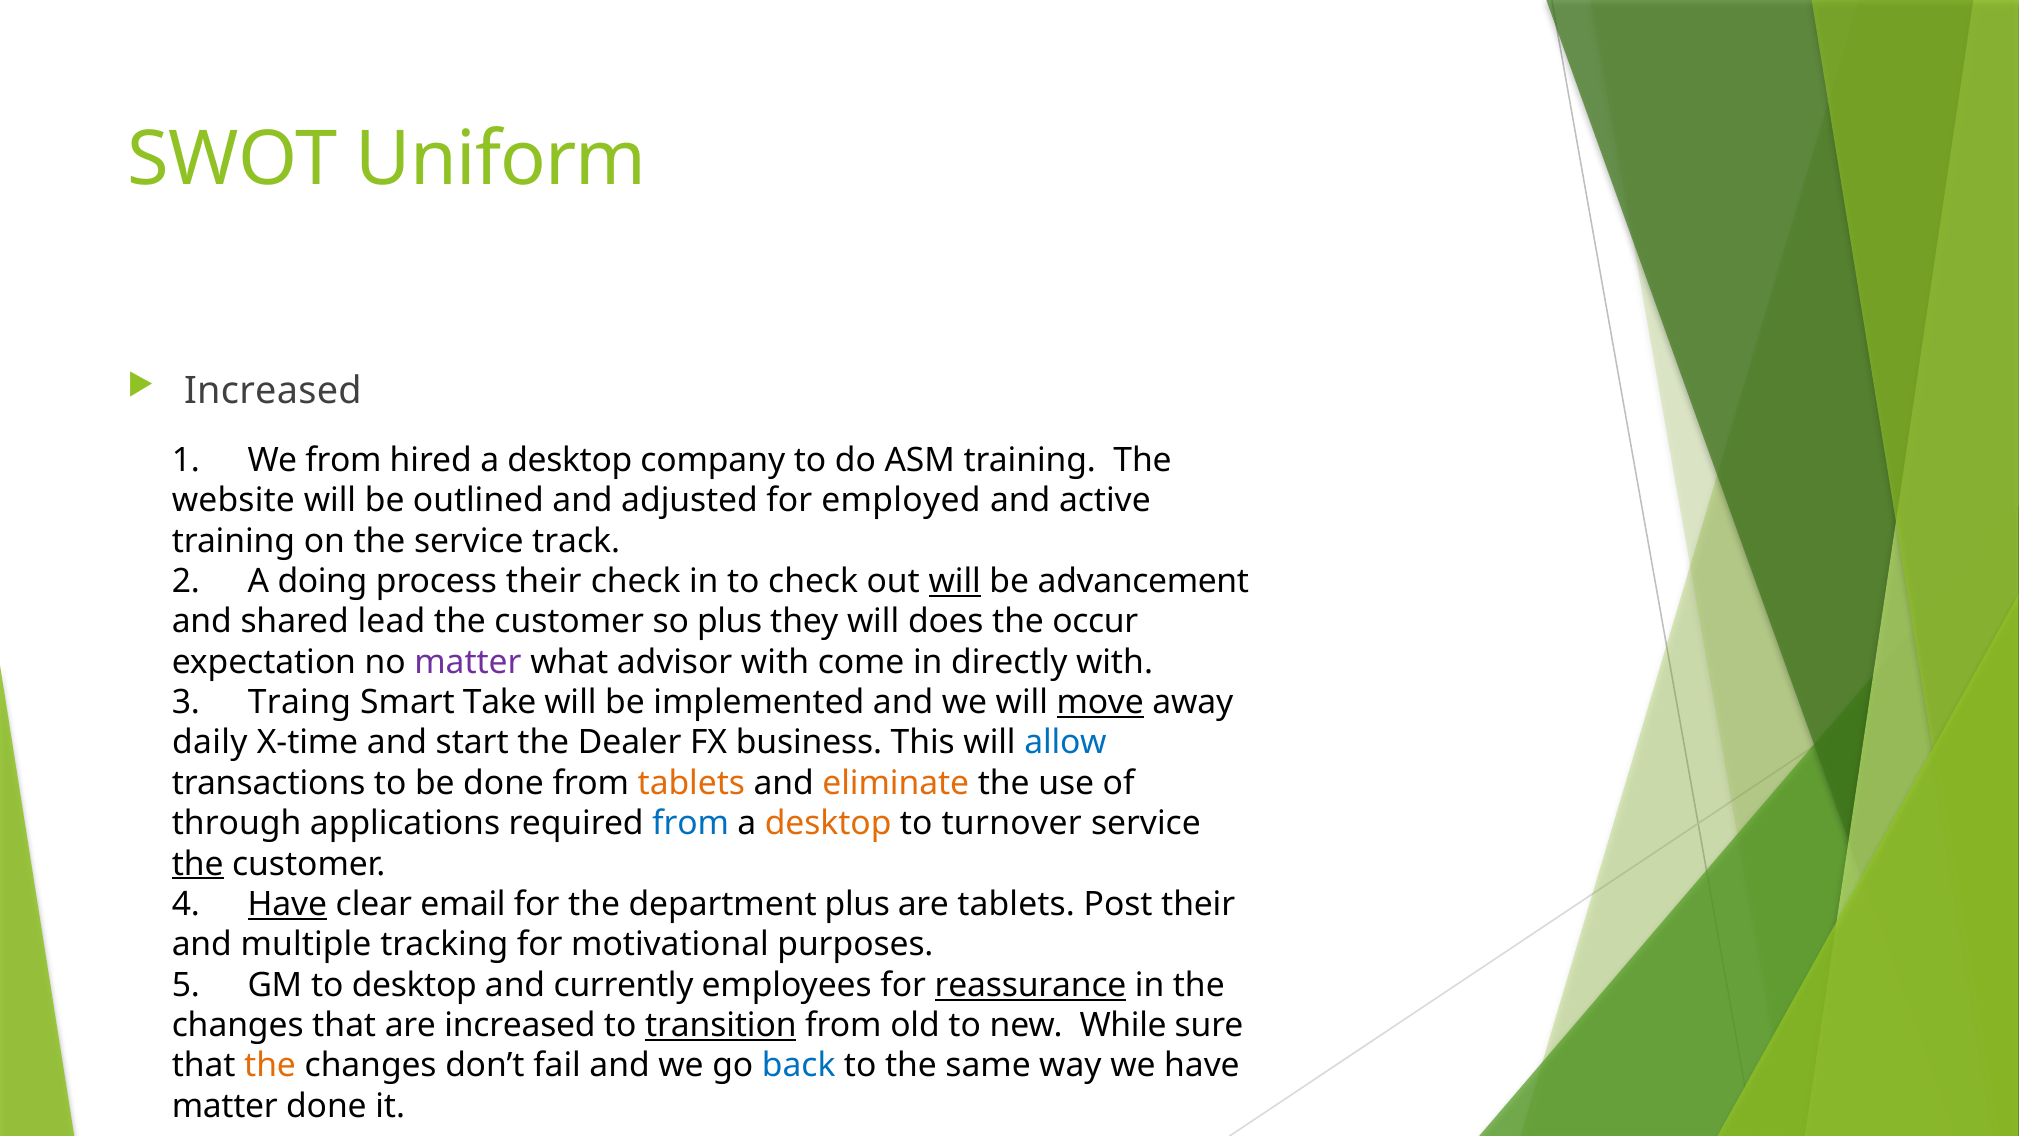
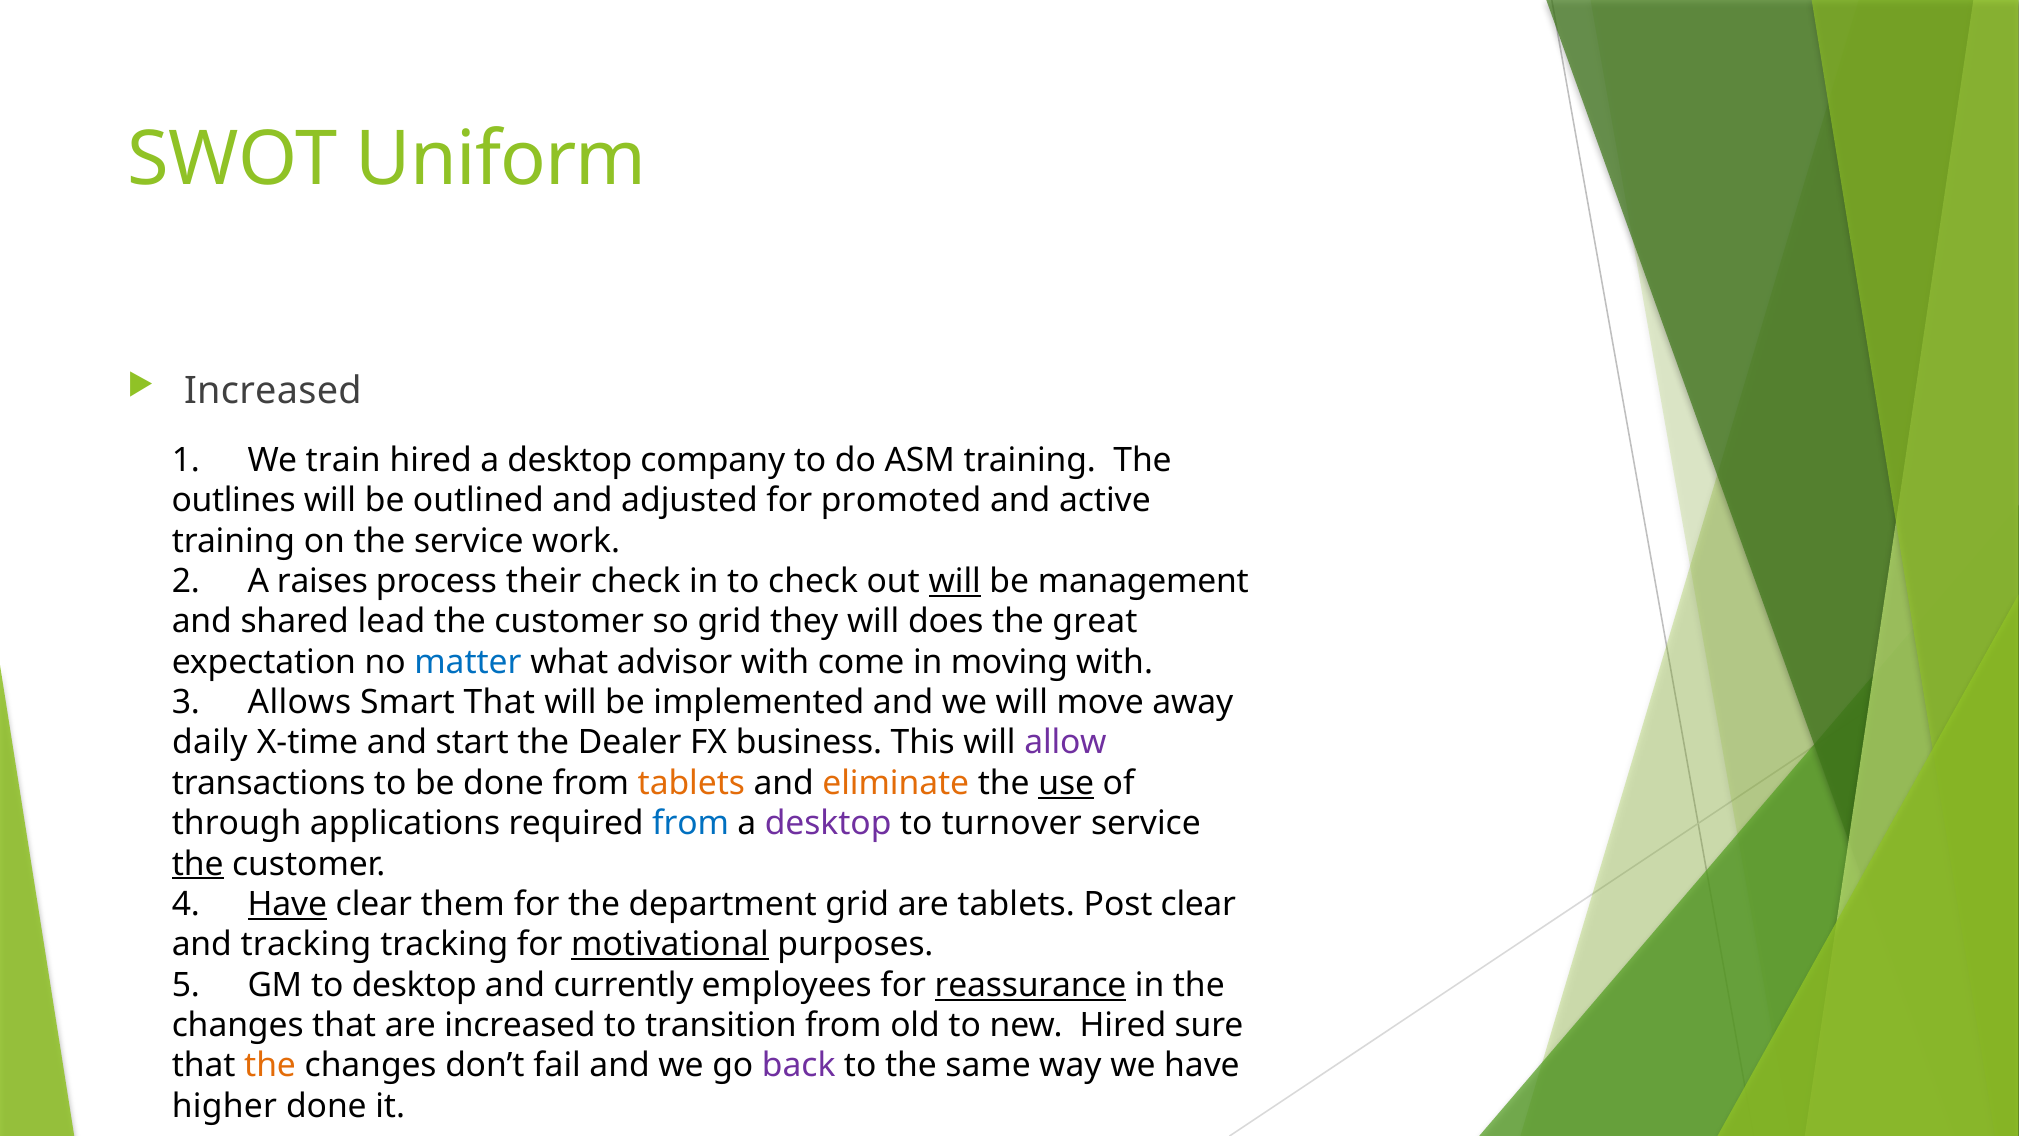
We from: from -> train
website: website -> outlines
employed: employed -> promoted
track: track -> work
doing: doing -> raises
advancement: advancement -> management
so plus: plus -> grid
occur: occur -> great
matter at (468, 662) colour: purple -> blue
directly: directly -> moving
Traing: Traing -> Allows
Smart Take: Take -> That
move underline: present -> none
allow colour: blue -> purple
use underline: none -> present
desktop at (828, 823) colour: orange -> purple
email: email -> them
department plus: plus -> grid
Post their: their -> clear
and multiple: multiple -> tracking
motivational underline: none -> present
transition underline: present -> none
new While: While -> Hired
back colour: blue -> purple
matter at (225, 1106): matter -> higher
